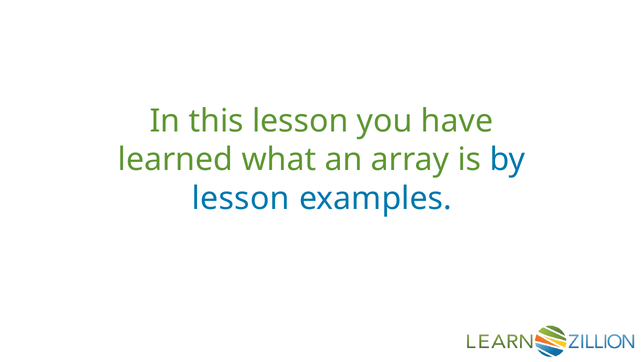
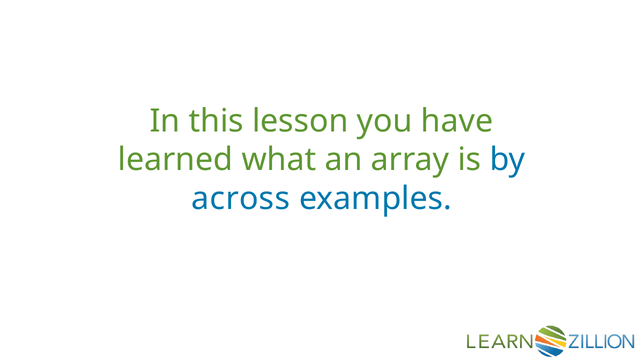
lesson at (241, 198): lesson -> across
